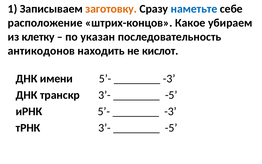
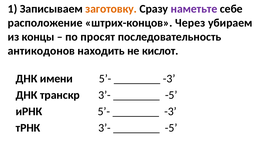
наметьте colour: blue -> purple
Какое: Какое -> Через
клетку: клетку -> концы
указан: указан -> просят
